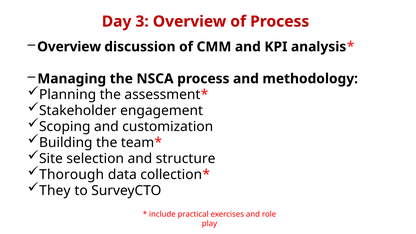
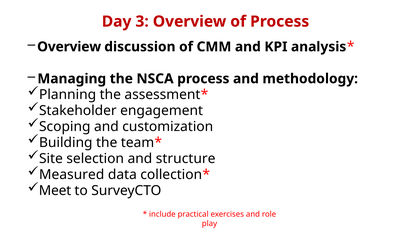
Thorough: Thorough -> Measured
They: They -> Meet
